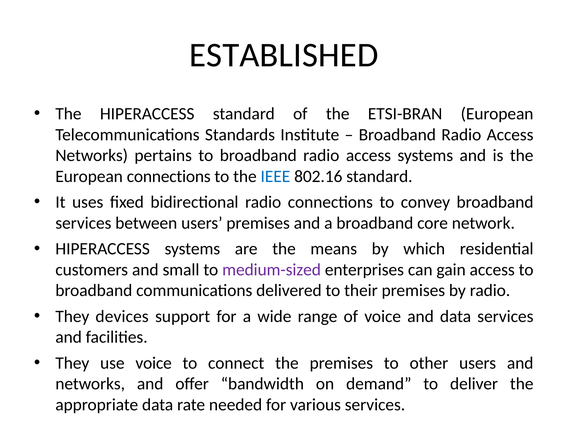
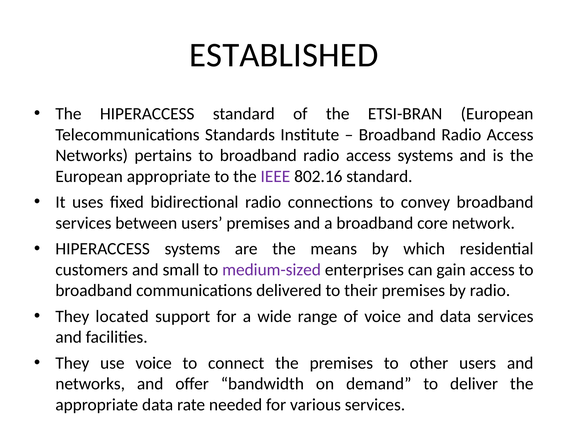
European connections: connections -> appropriate
IEEE colour: blue -> purple
devices: devices -> located
